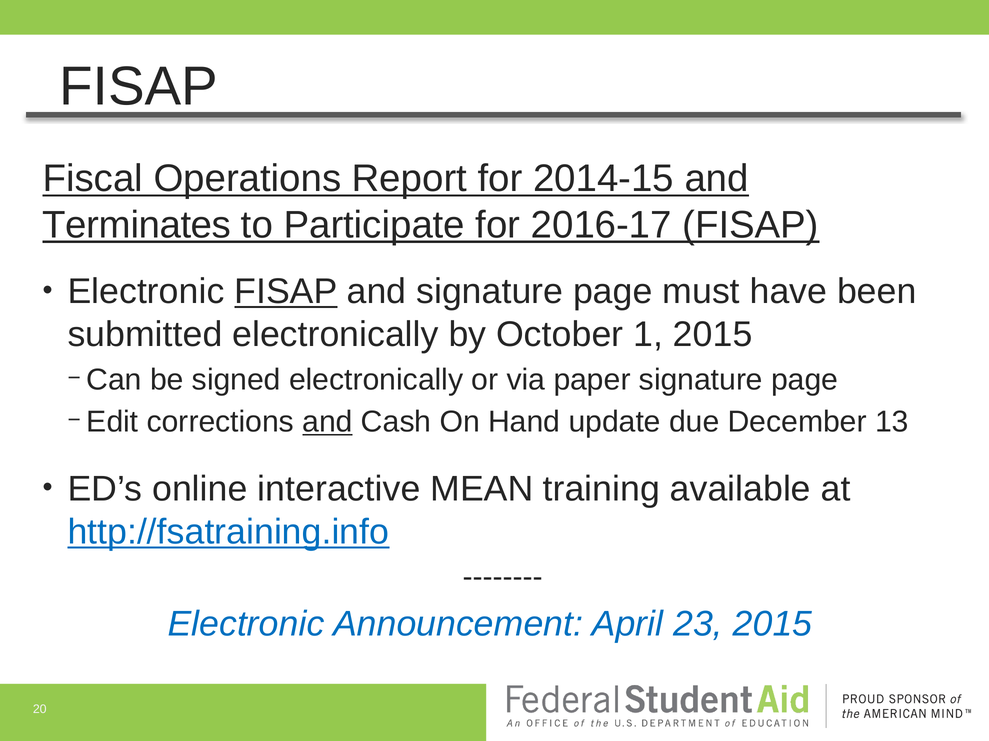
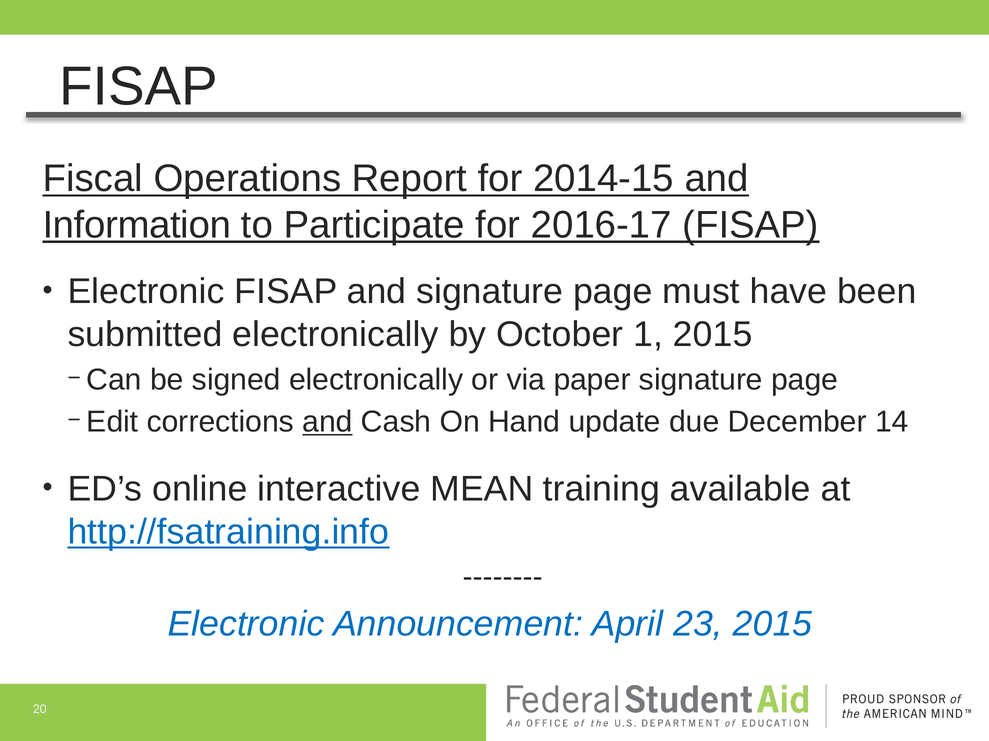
Terminates: Terminates -> Information
FISAP at (286, 292) underline: present -> none
13: 13 -> 14
